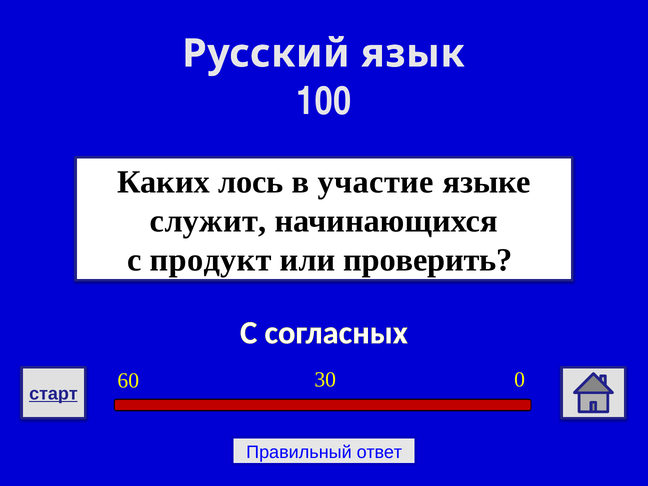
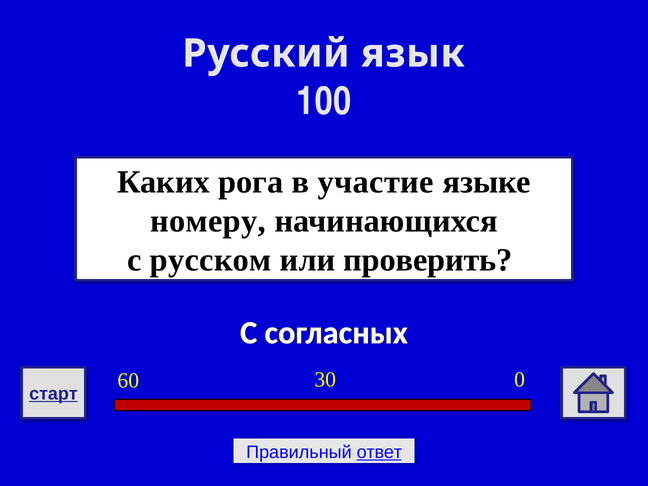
лось: лось -> рога
служит: служит -> номеру
продукт: продукт -> русском
ответ underline: none -> present
